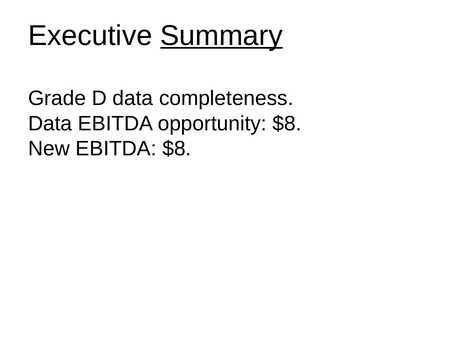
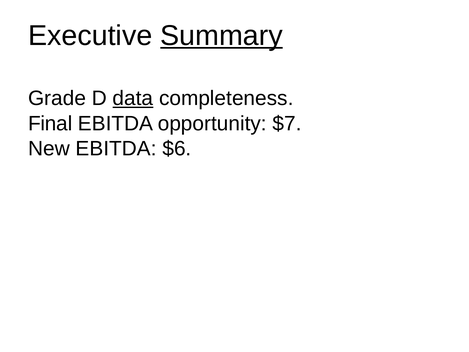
data at (133, 98) underline: none -> present
Data at (50, 123): Data -> Final
opportunity $8: $8 -> $7
EBITDA $8: $8 -> $6
